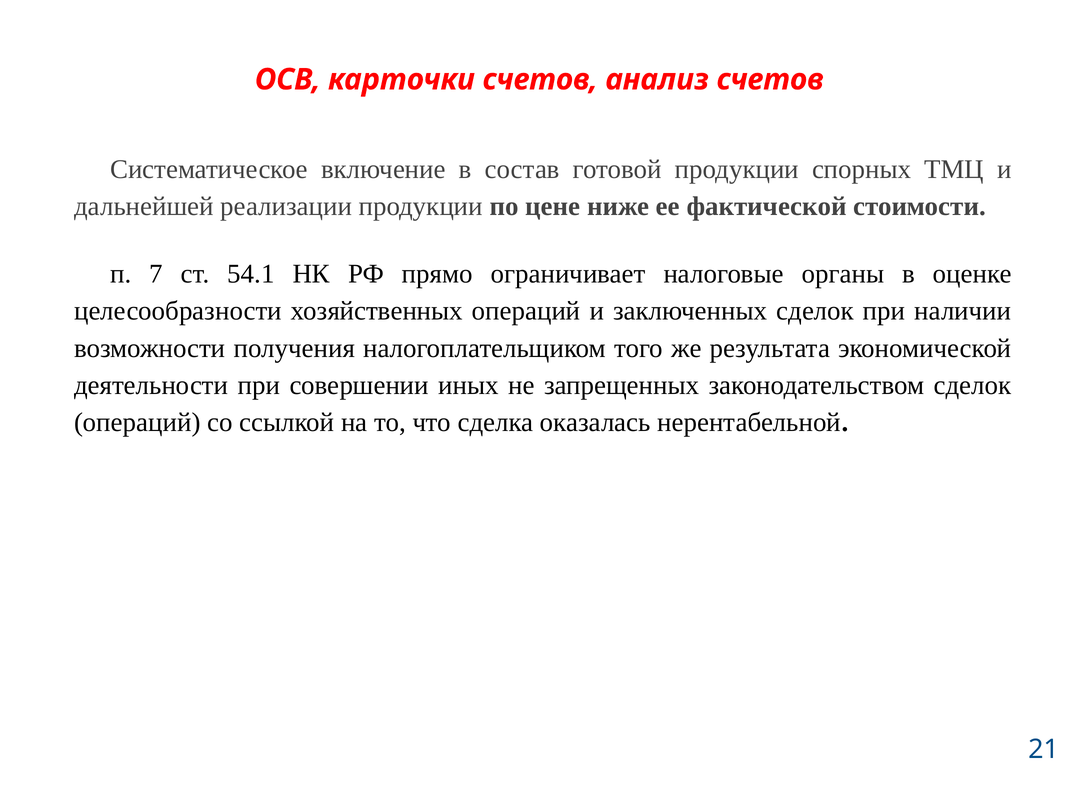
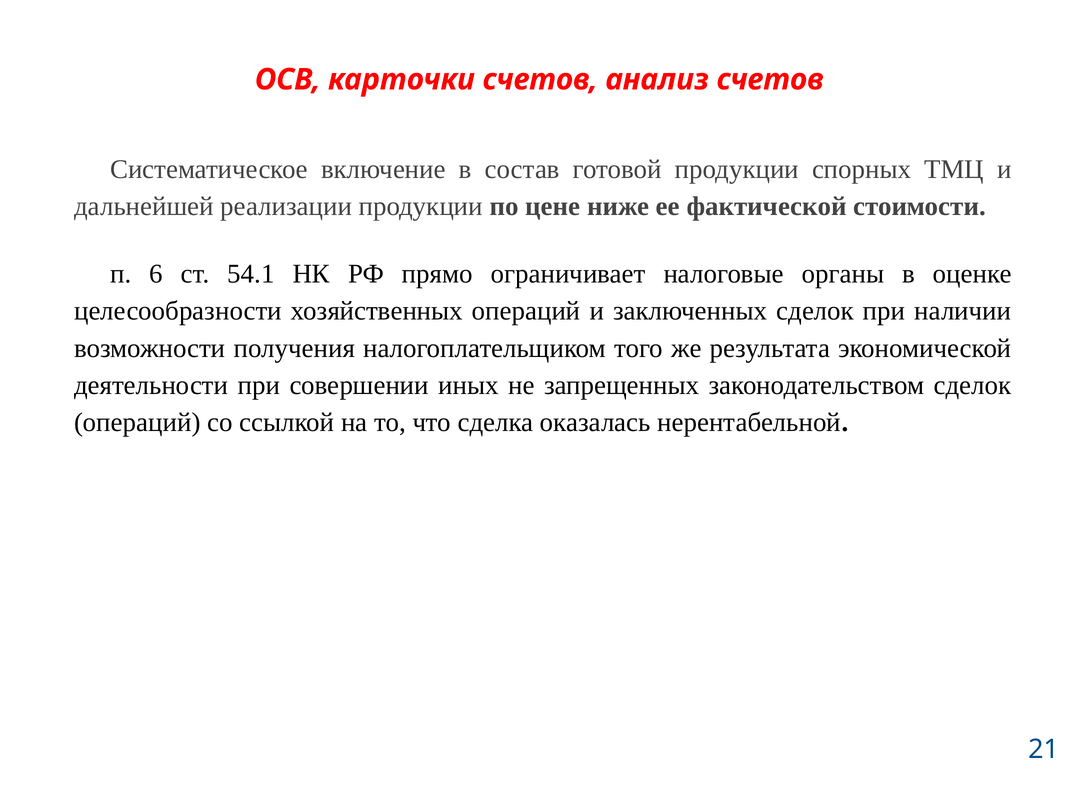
7: 7 -> 6
